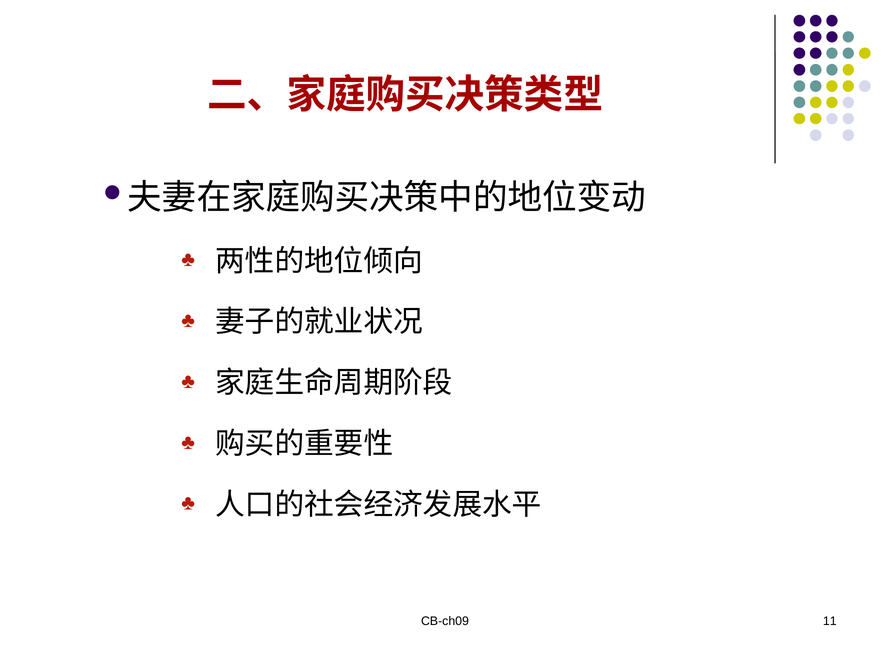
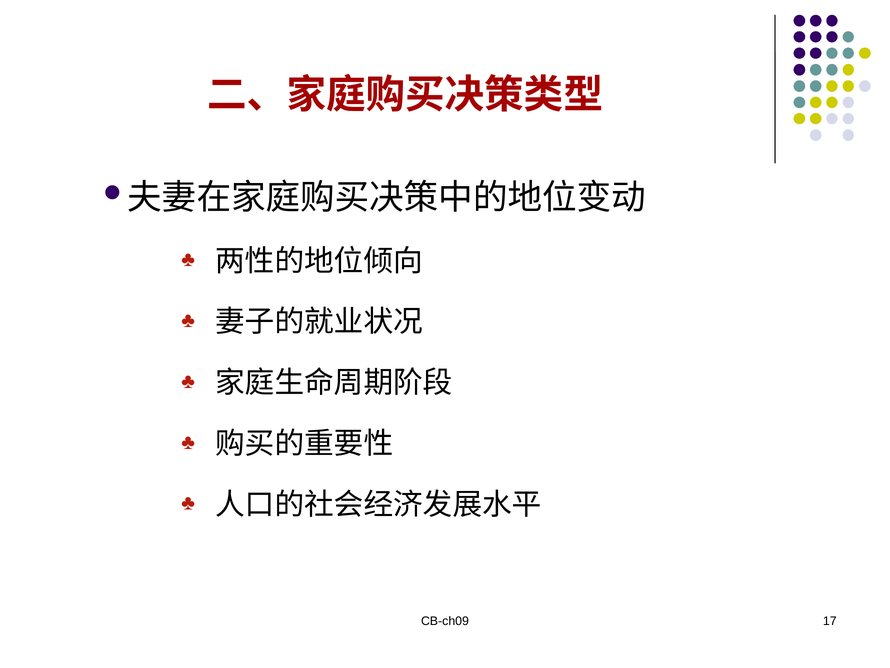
11: 11 -> 17
